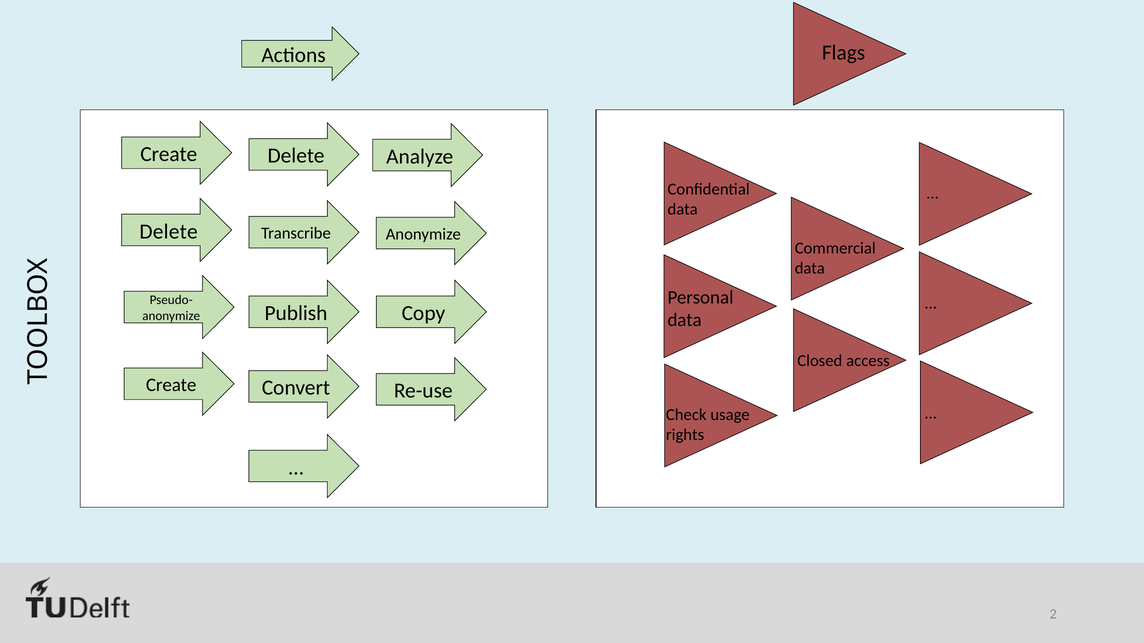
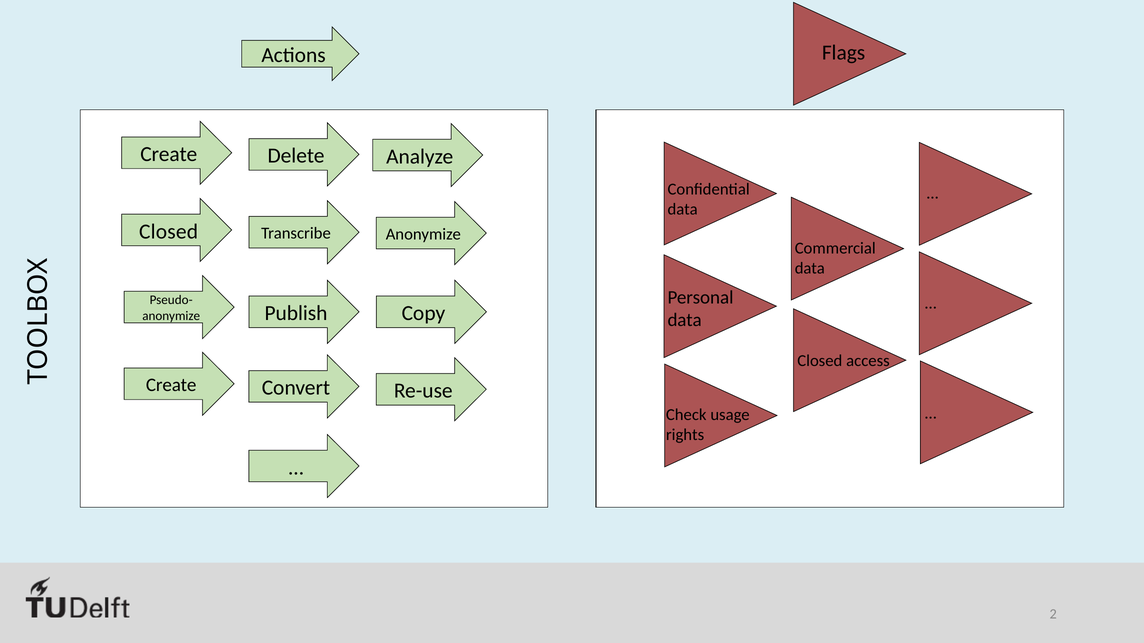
Delete at (169, 232): Delete -> Closed
